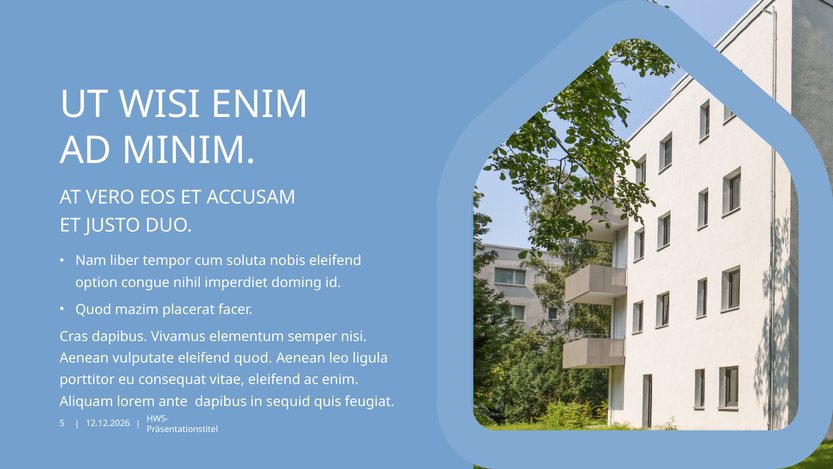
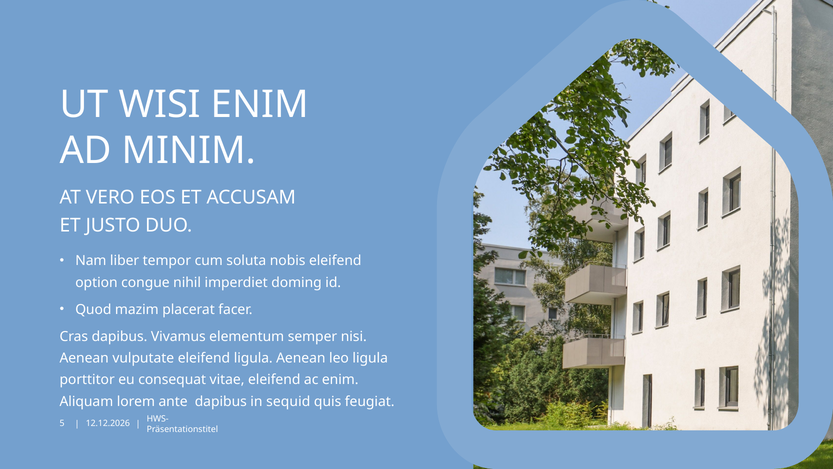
eleifend quod: quod -> ligula
